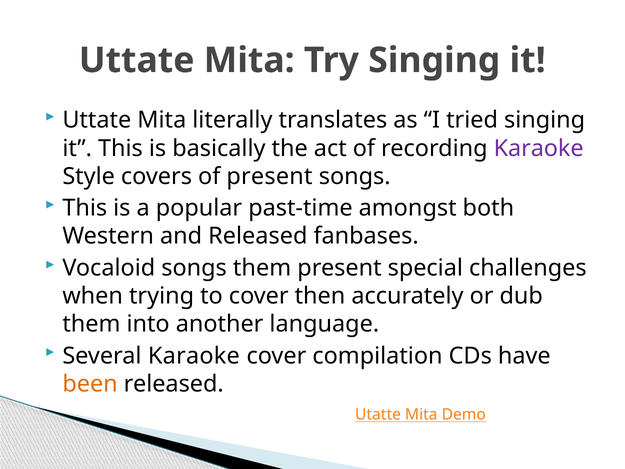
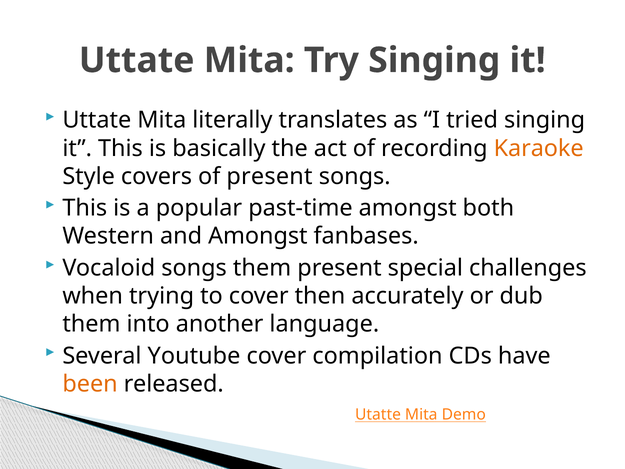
Karaoke at (539, 148) colour: purple -> orange
and Released: Released -> Amongst
Several Karaoke: Karaoke -> Youtube
